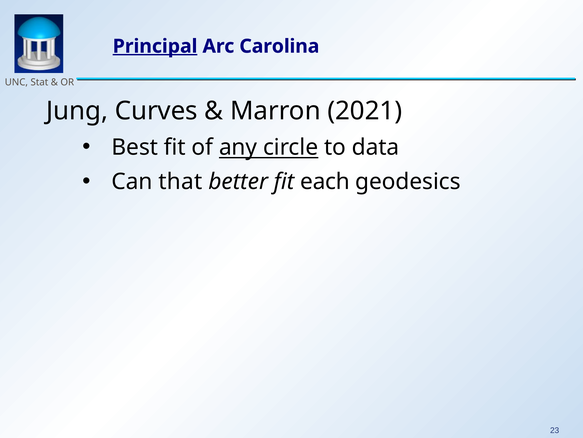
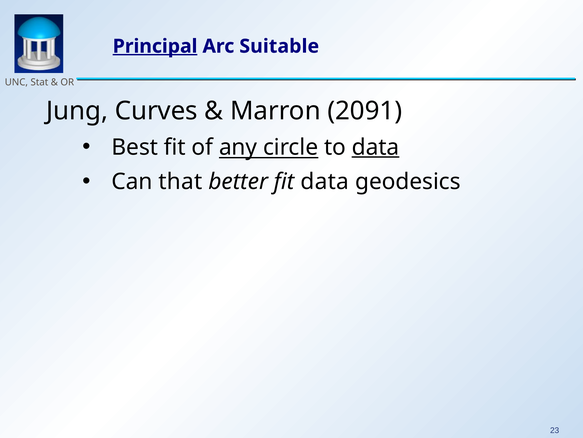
Carolina: Carolina -> Suitable
2021: 2021 -> 2091
data at (376, 147) underline: none -> present
fit each: each -> data
